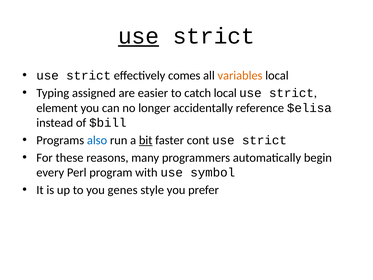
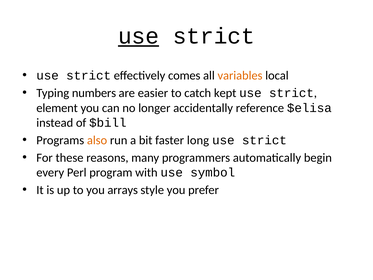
assigned: assigned -> numbers
catch local: local -> kept
also colour: blue -> orange
bit underline: present -> none
cont: cont -> long
genes: genes -> arrays
